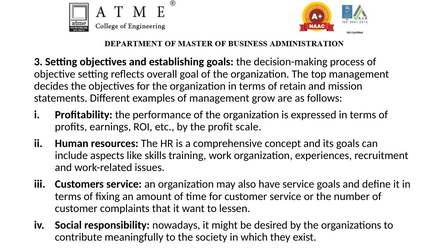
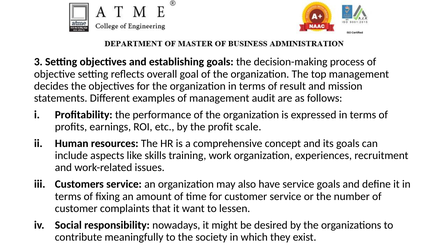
retain: retain -> result
grow: grow -> audit
